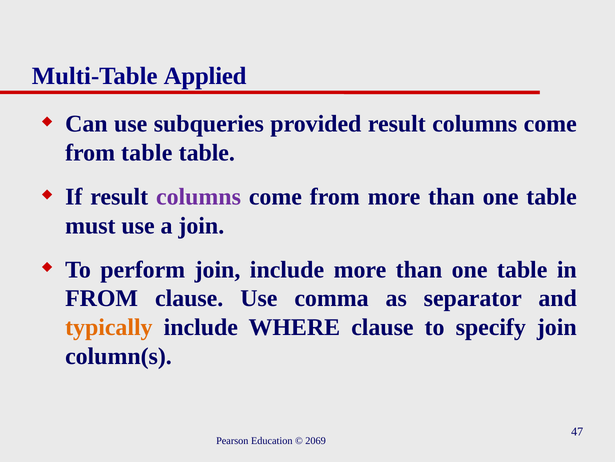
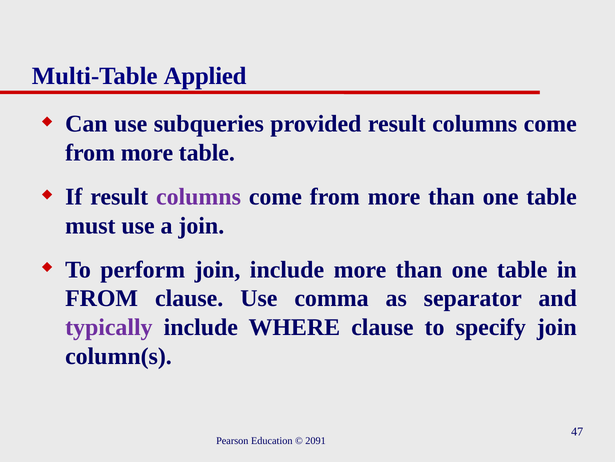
table at (147, 153): table -> more
typically colour: orange -> purple
2069: 2069 -> 2091
